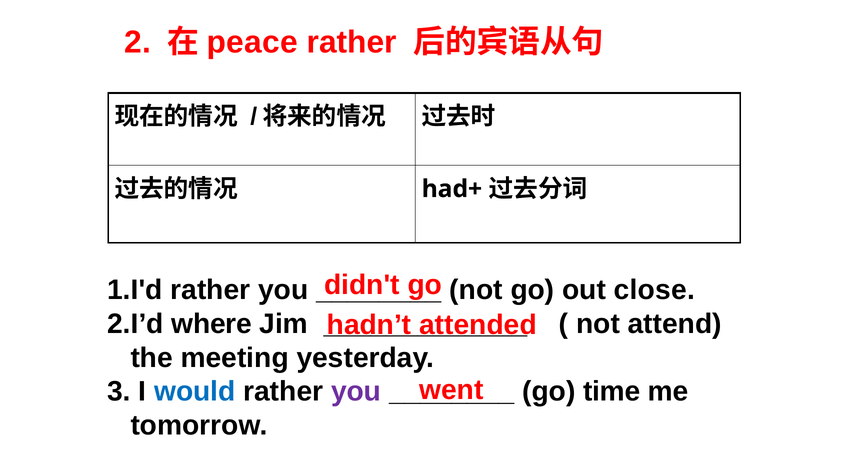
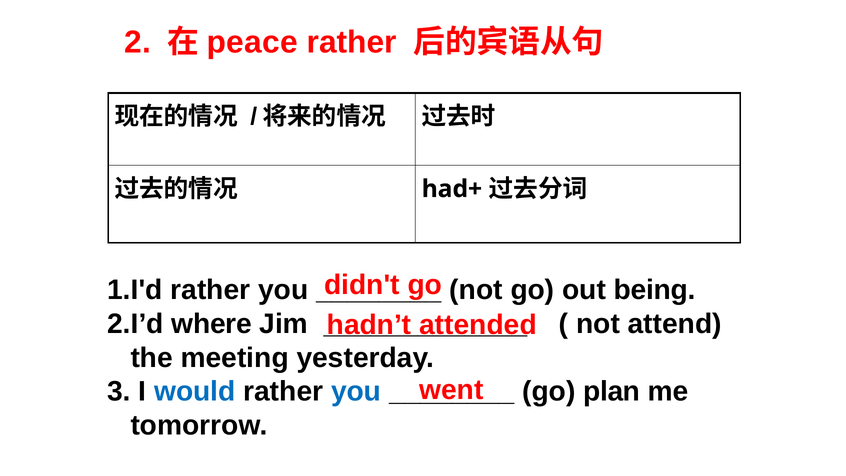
close: close -> being
you at (356, 391) colour: purple -> blue
time: time -> plan
